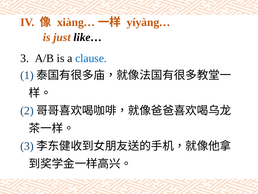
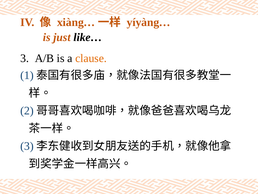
clause colour: blue -> orange
